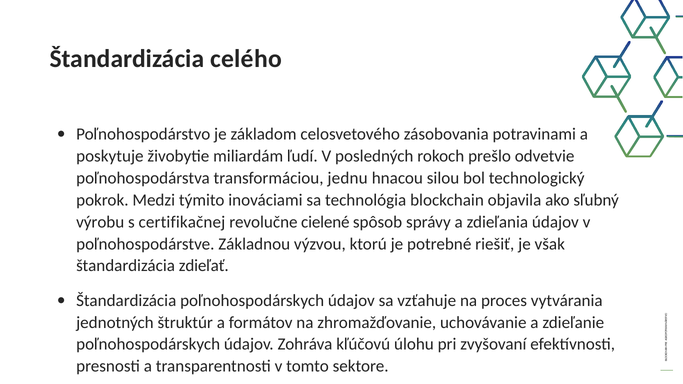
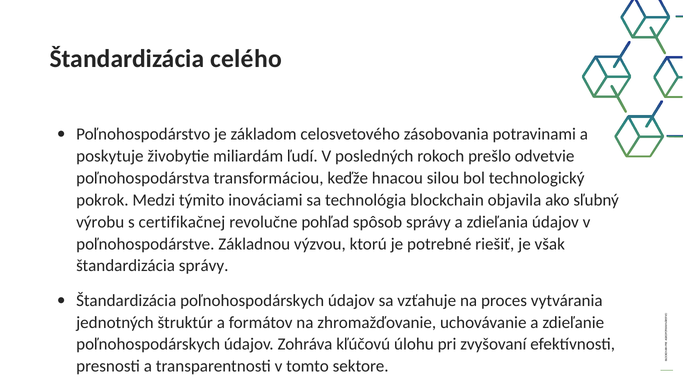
jednu: jednu -> keďže
cielené: cielené -> pohľad
štandardizácia zdieľať: zdieľať -> správy
